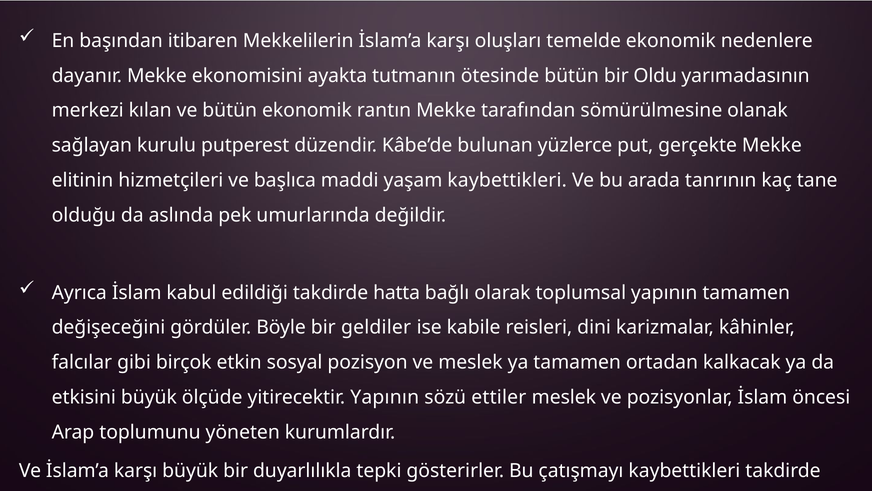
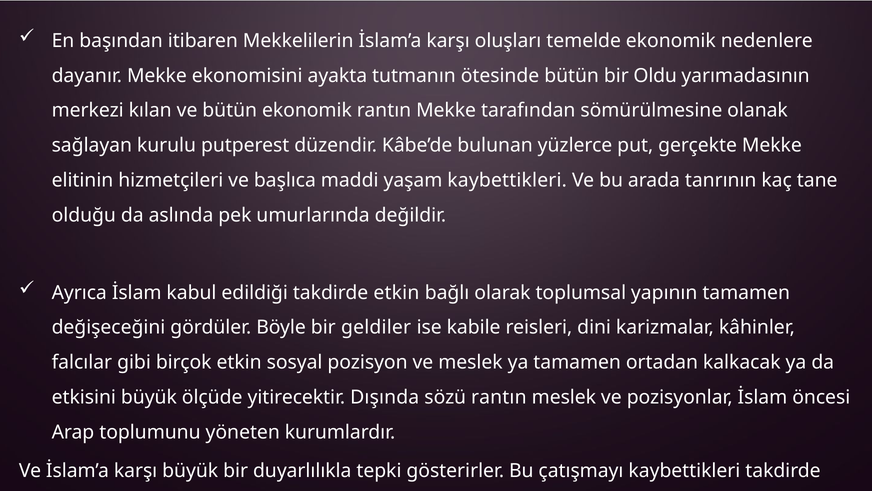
takdirde hatta: hatta -> etkin
yitirecektir Yapının: Yapının -> Dışında
sözü ettiler: ettiler -> rantın
